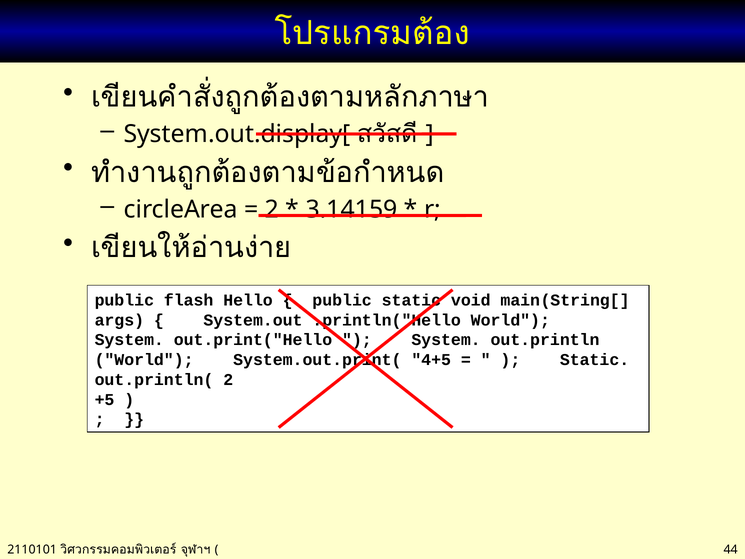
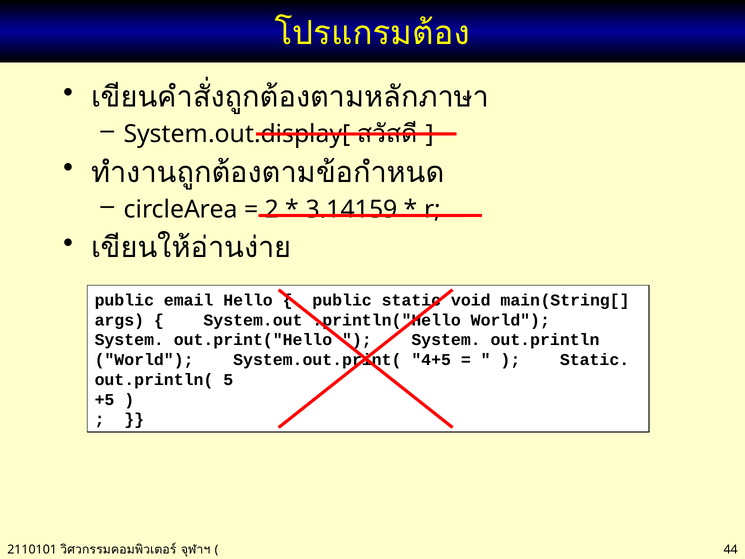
flash: flash -> email
out.println( 2: 2 -> 5
